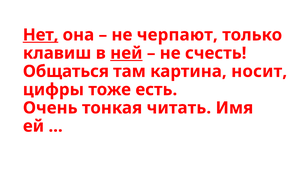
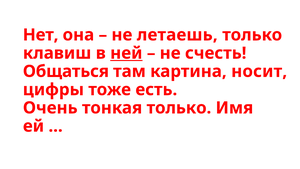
Нет underline: present -> none
черпают: черпают -> летаешь
тонкая читать: читать -> только
